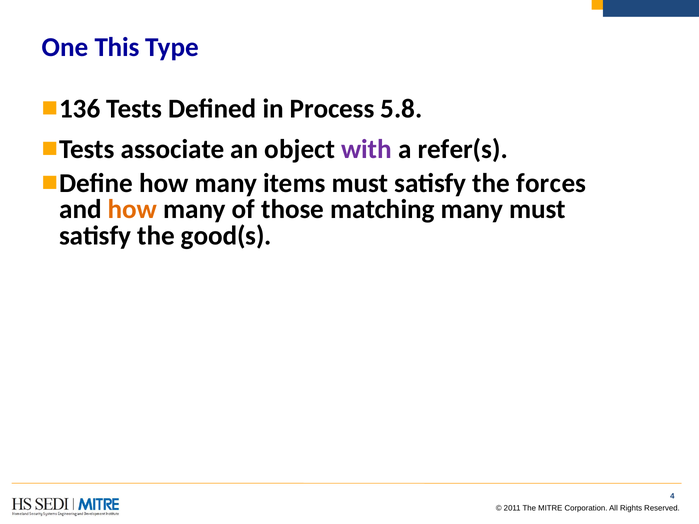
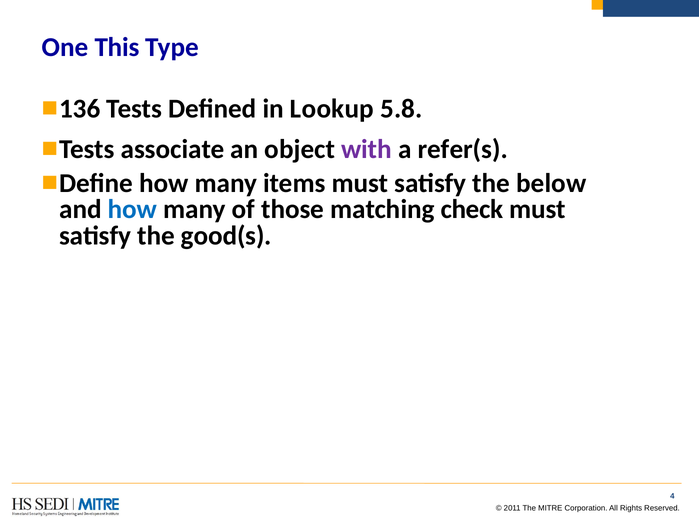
Process: Process -> Lookup
forces: forces -> below
how at (132, 210) colour: orange -> blue
matching many: many -> check
